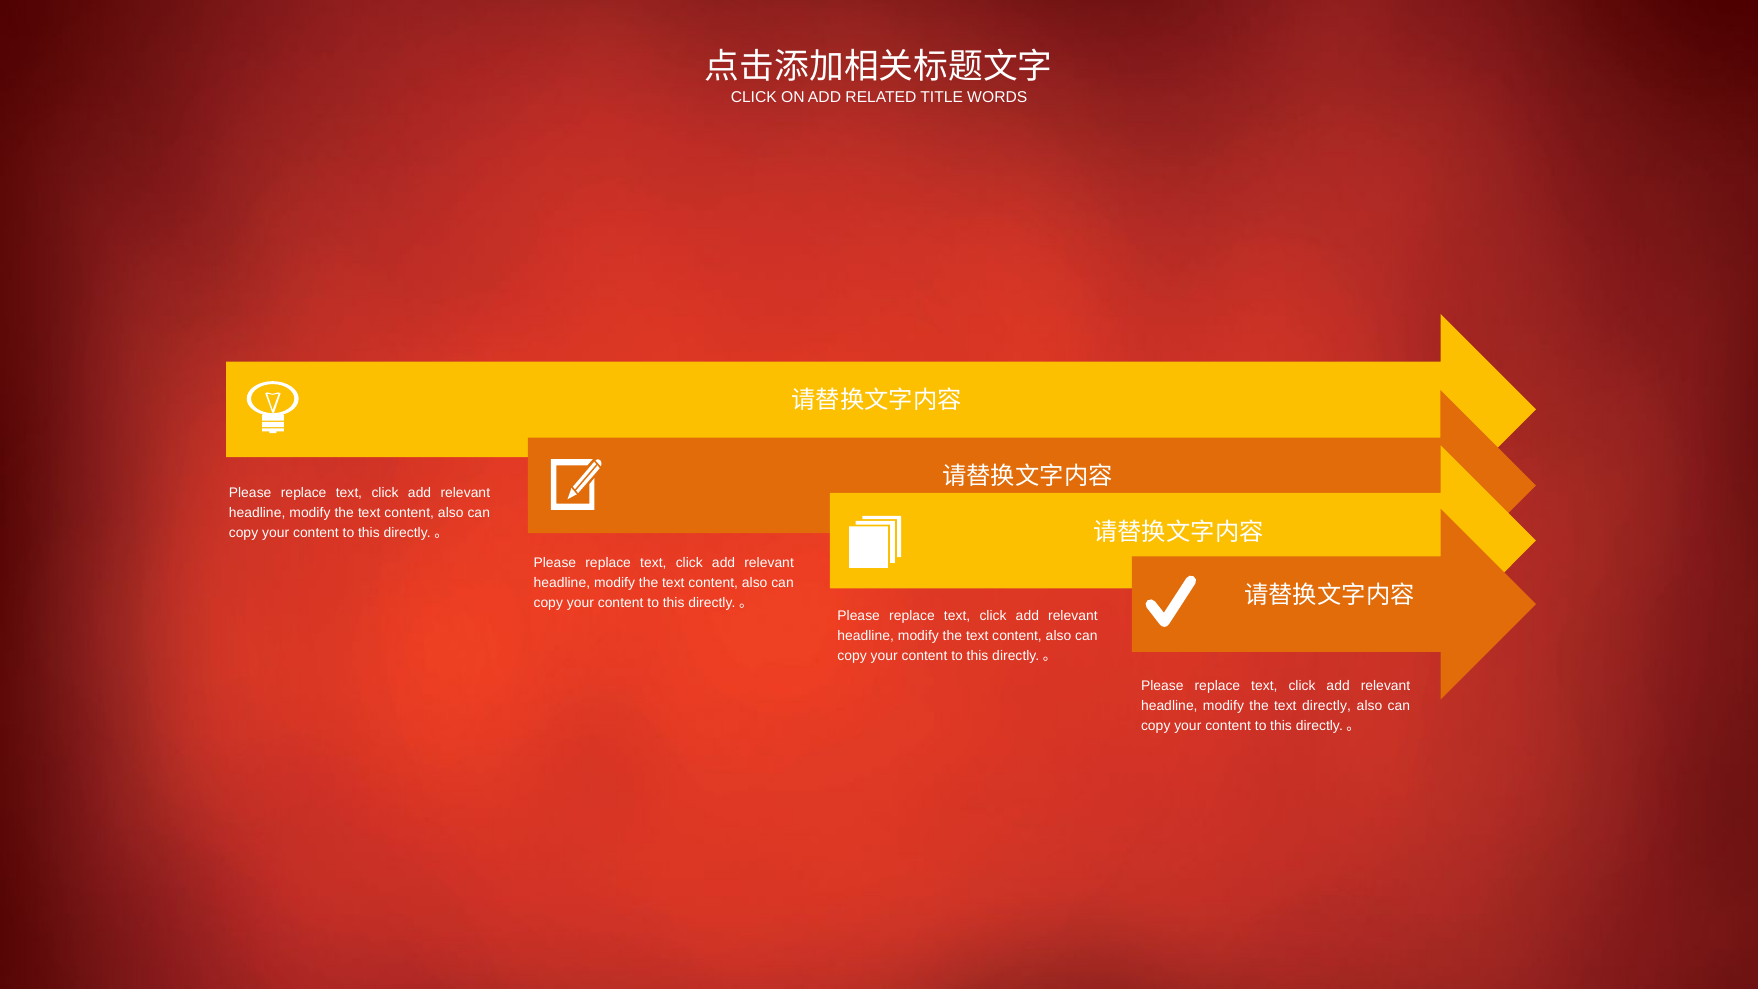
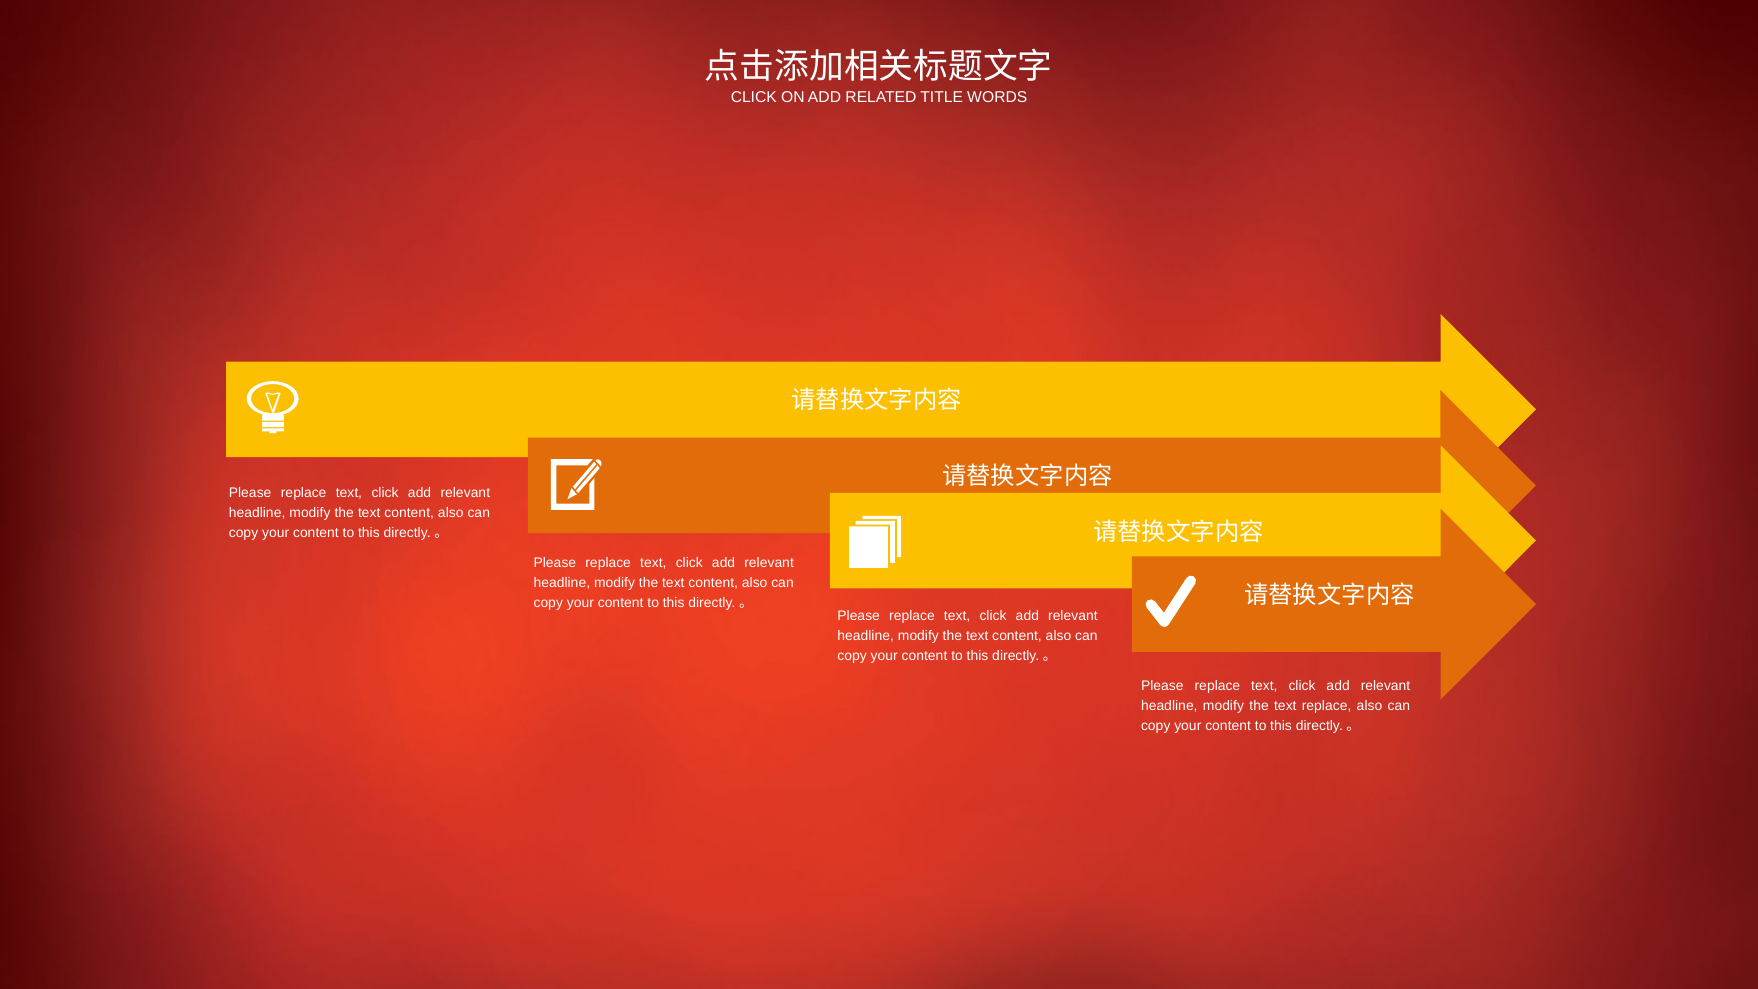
text directly: directly -> replace
